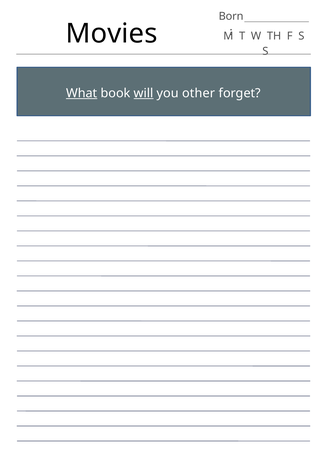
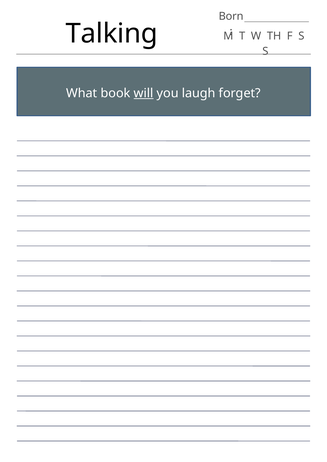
Movies: Movies -> Talking
What underline: present -> none
other: other -> laugh
